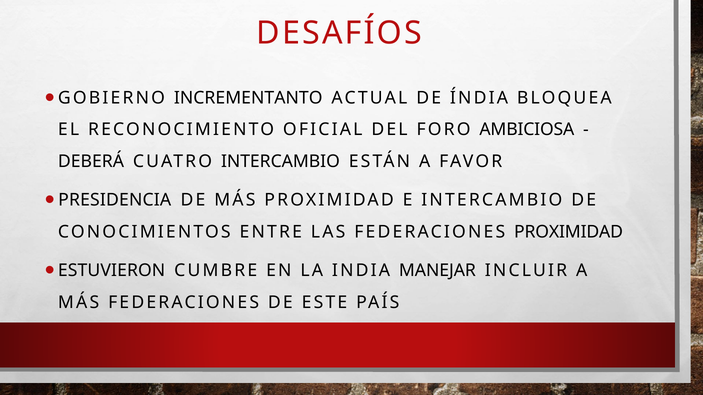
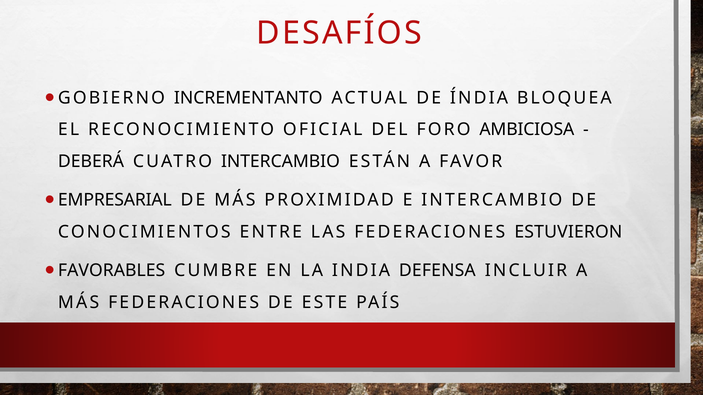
PRESIDENCIA: PRESIDENCIA -> EMPRESARIAL
FEDERACIONES PROXIMIDAD: PROXIMIDAD -> ESTUVIERON
ESTUVIERON: ESTUVIERON -> FAVORABLES
MANEJAR: MANEJAR -> DEFENSA
